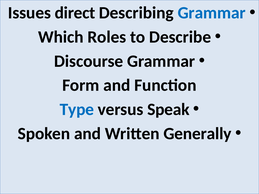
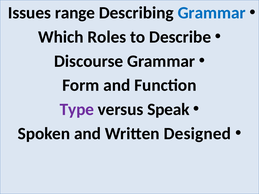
direct: direct -> range
Type colour: blue -> purple
Generally: Generally -> Designed
